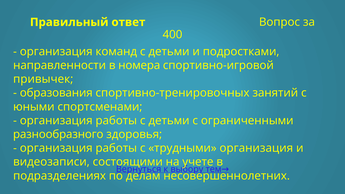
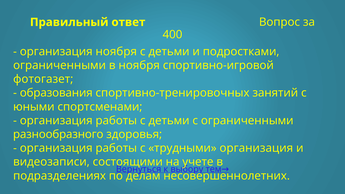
организация команд: команд -> ноября
направленности at (60, 65): направленности -> ограниченными
в номера: номера -> ноября
привычек: привычек -> фотогазет
